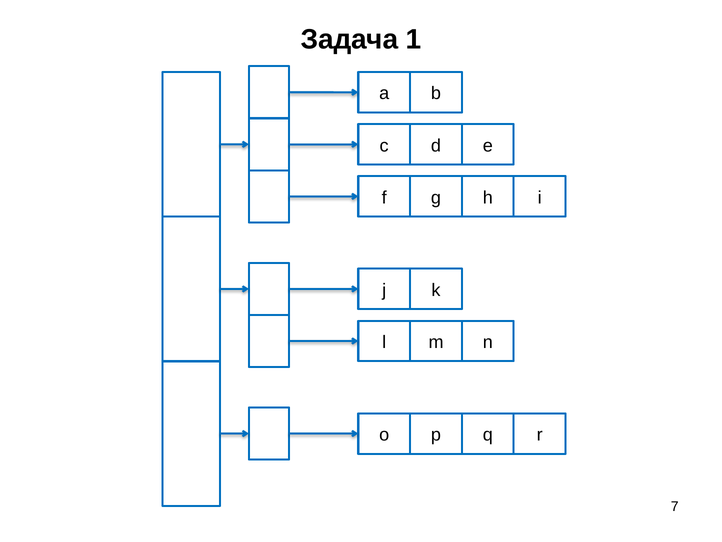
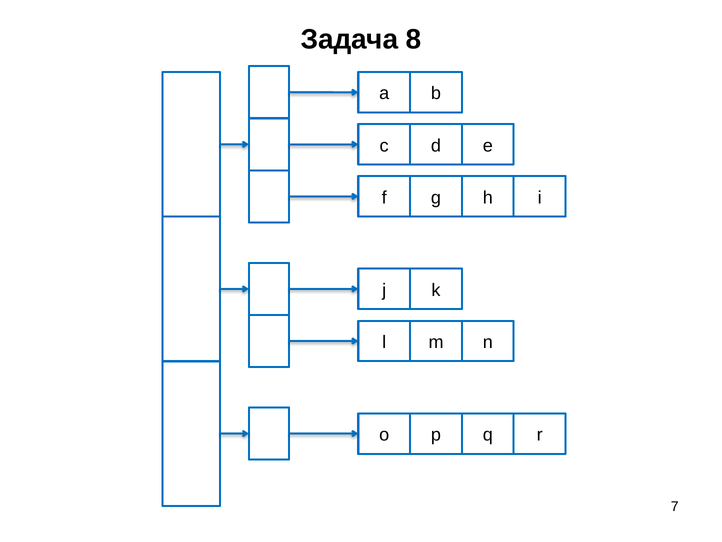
1: 1 -> 8
